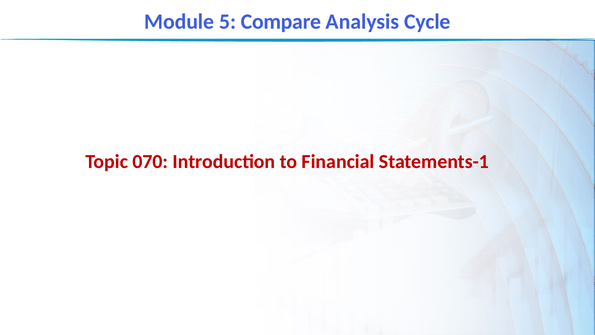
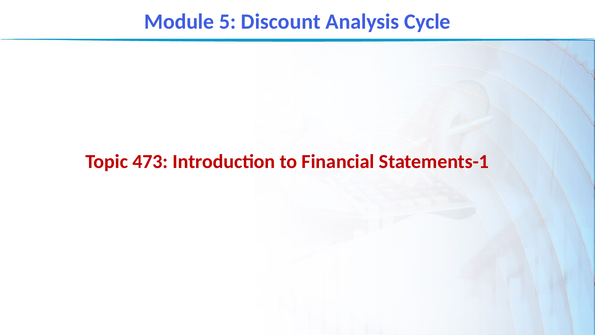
Compare: Compare -> Discount
070: 070 -> 473
